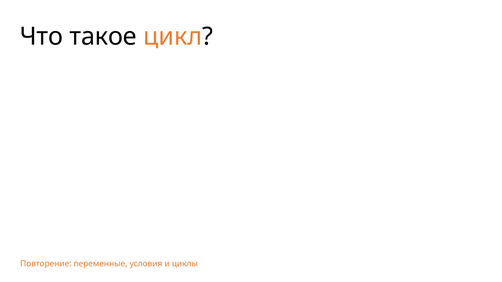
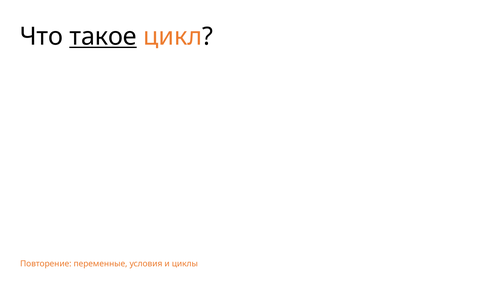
такое underline: none -> present
